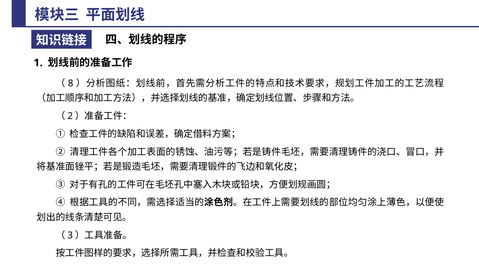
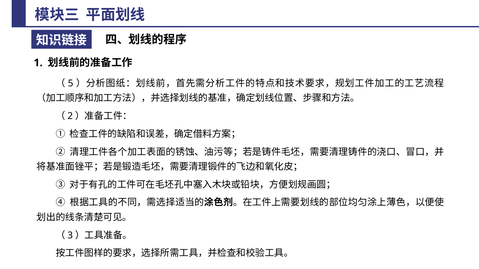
8: 8 -> 5
